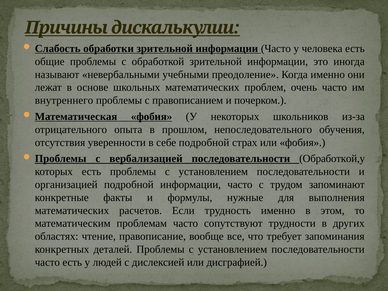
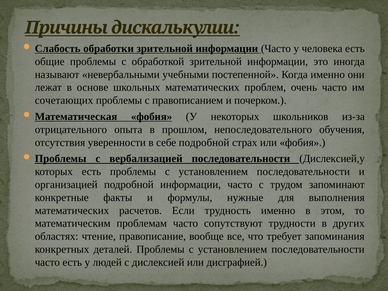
преодоление: преодоление -> постепенной
внутреннего: внутреннего -> сочетающих
Обработкой,у: Обработкой,у -> Дислексией,у
